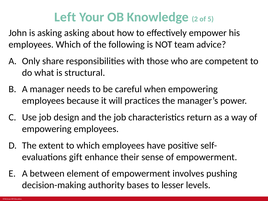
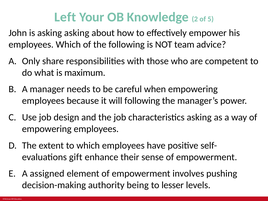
structural: structural -> maximum
will practices: practices -> following
characteristics return: return -> asking
between: between -> assigned
bases: bases -> being
